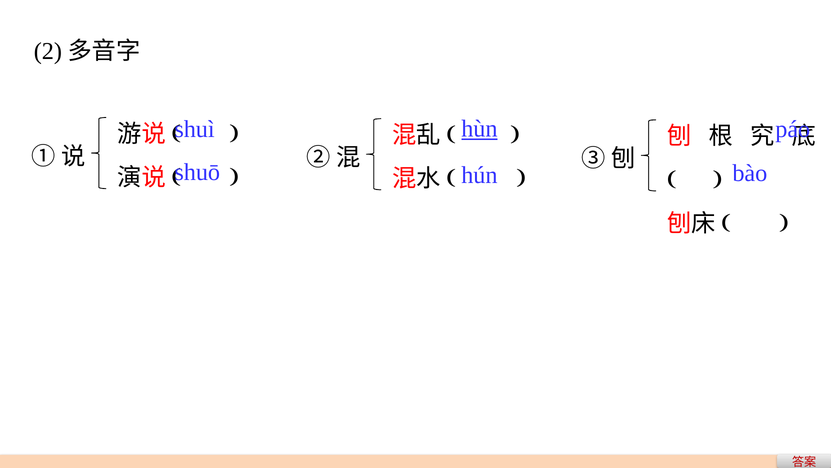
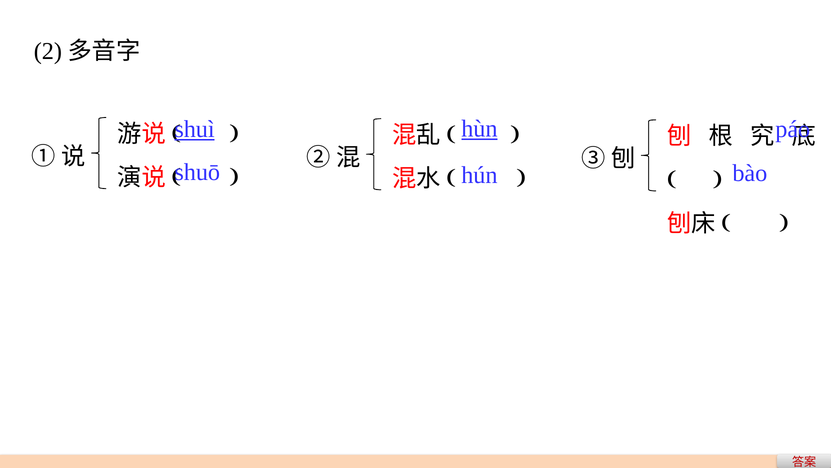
shuì underline: none -> present
